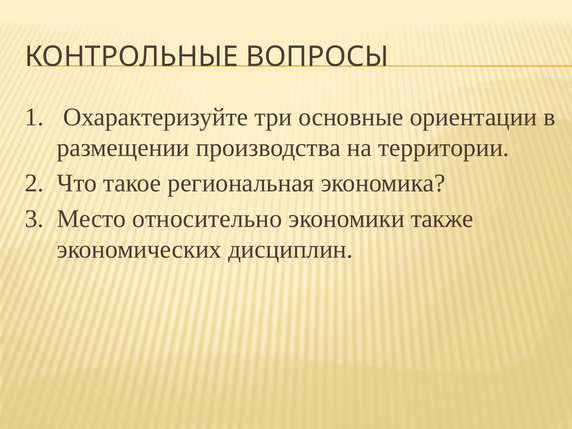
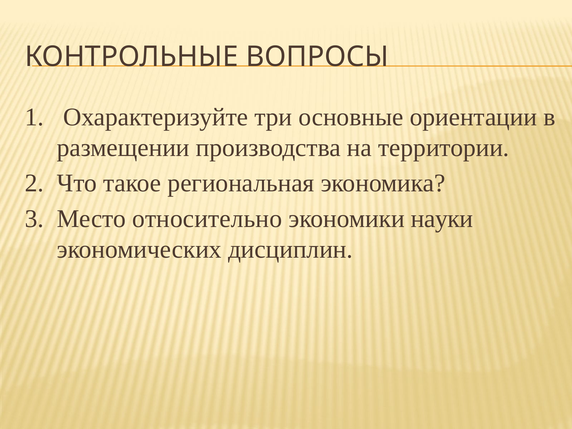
также: также -> науки
